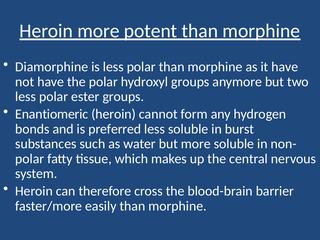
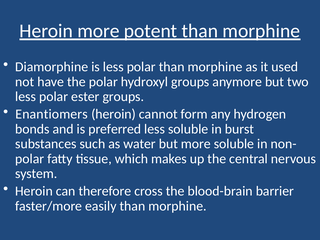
it have: have -> used
Enantiomeric: Enantiomeric -> Enantiomers
